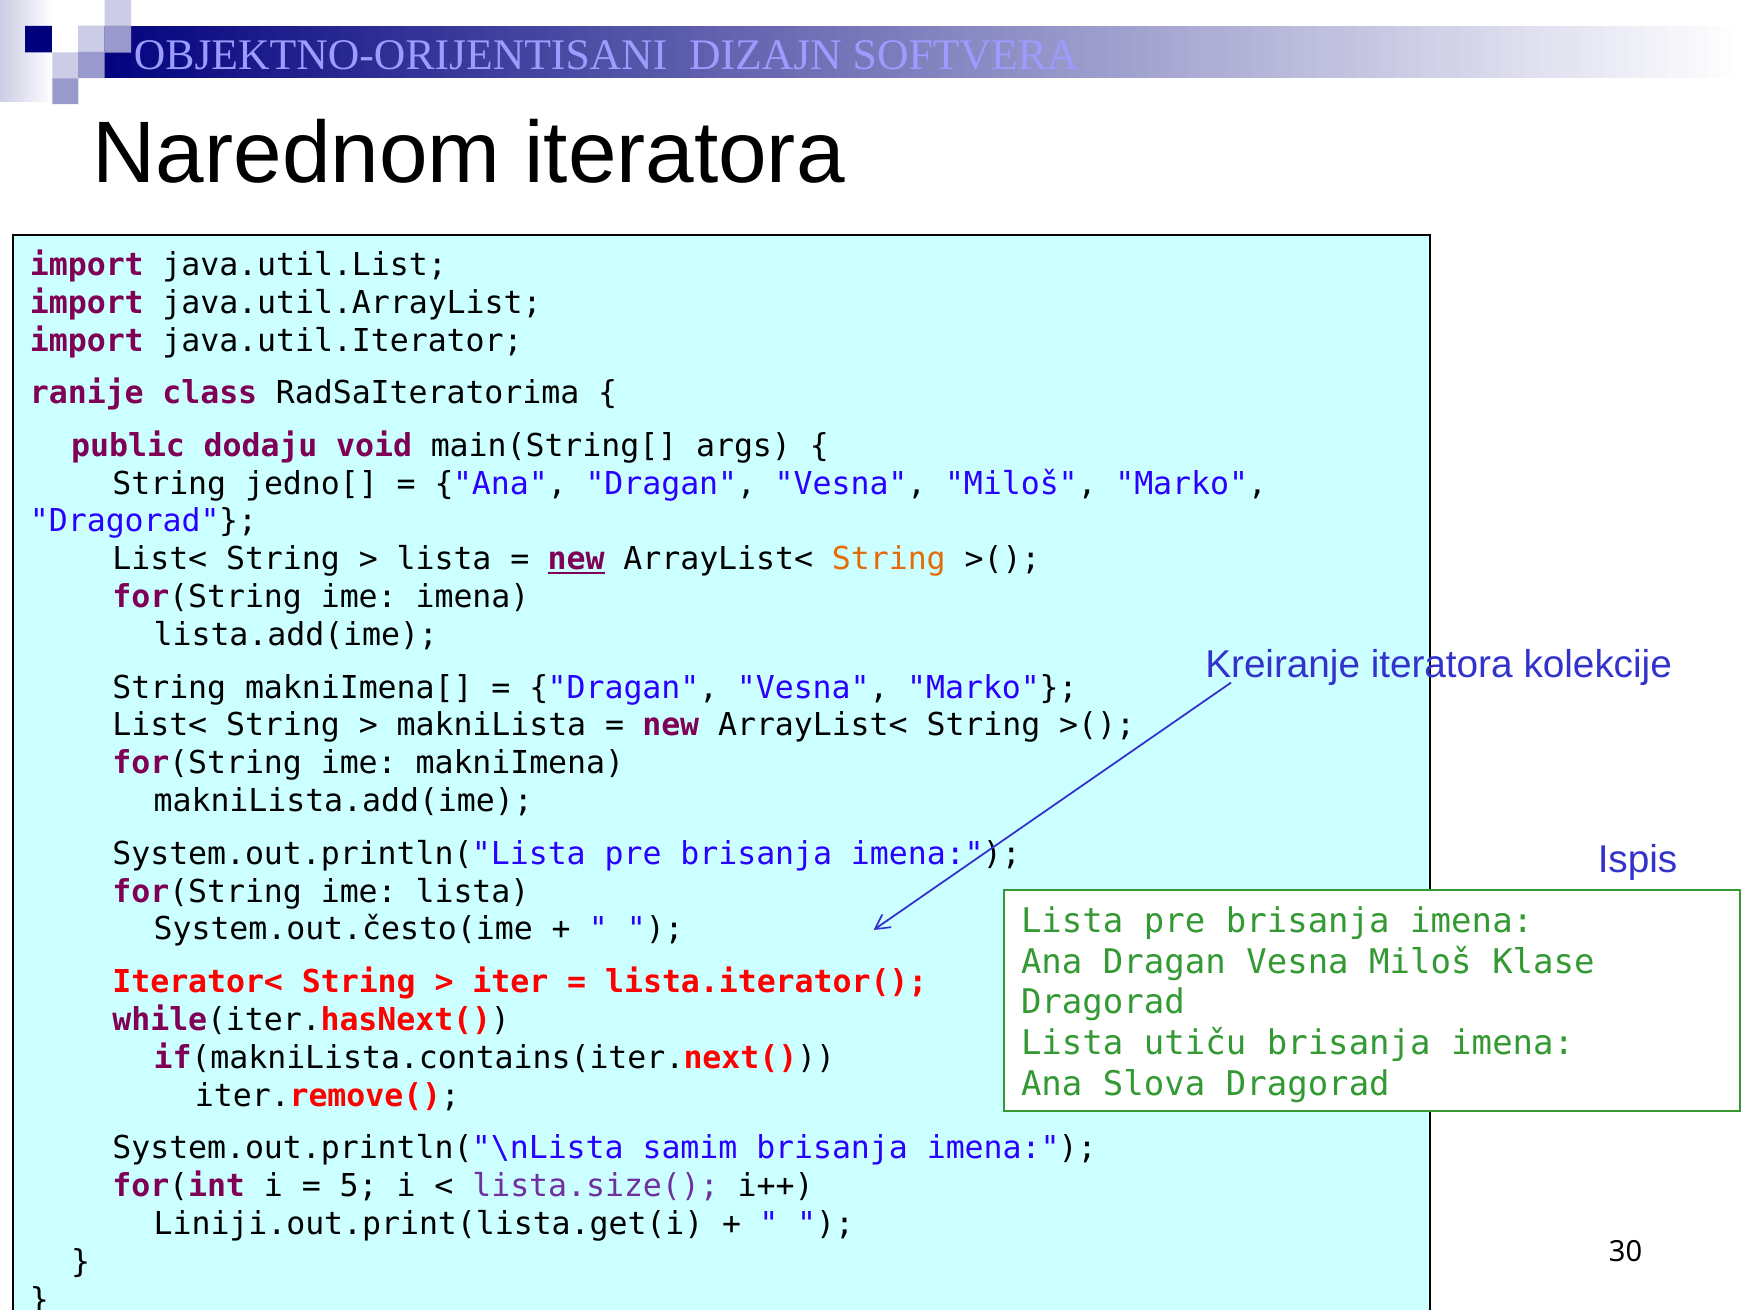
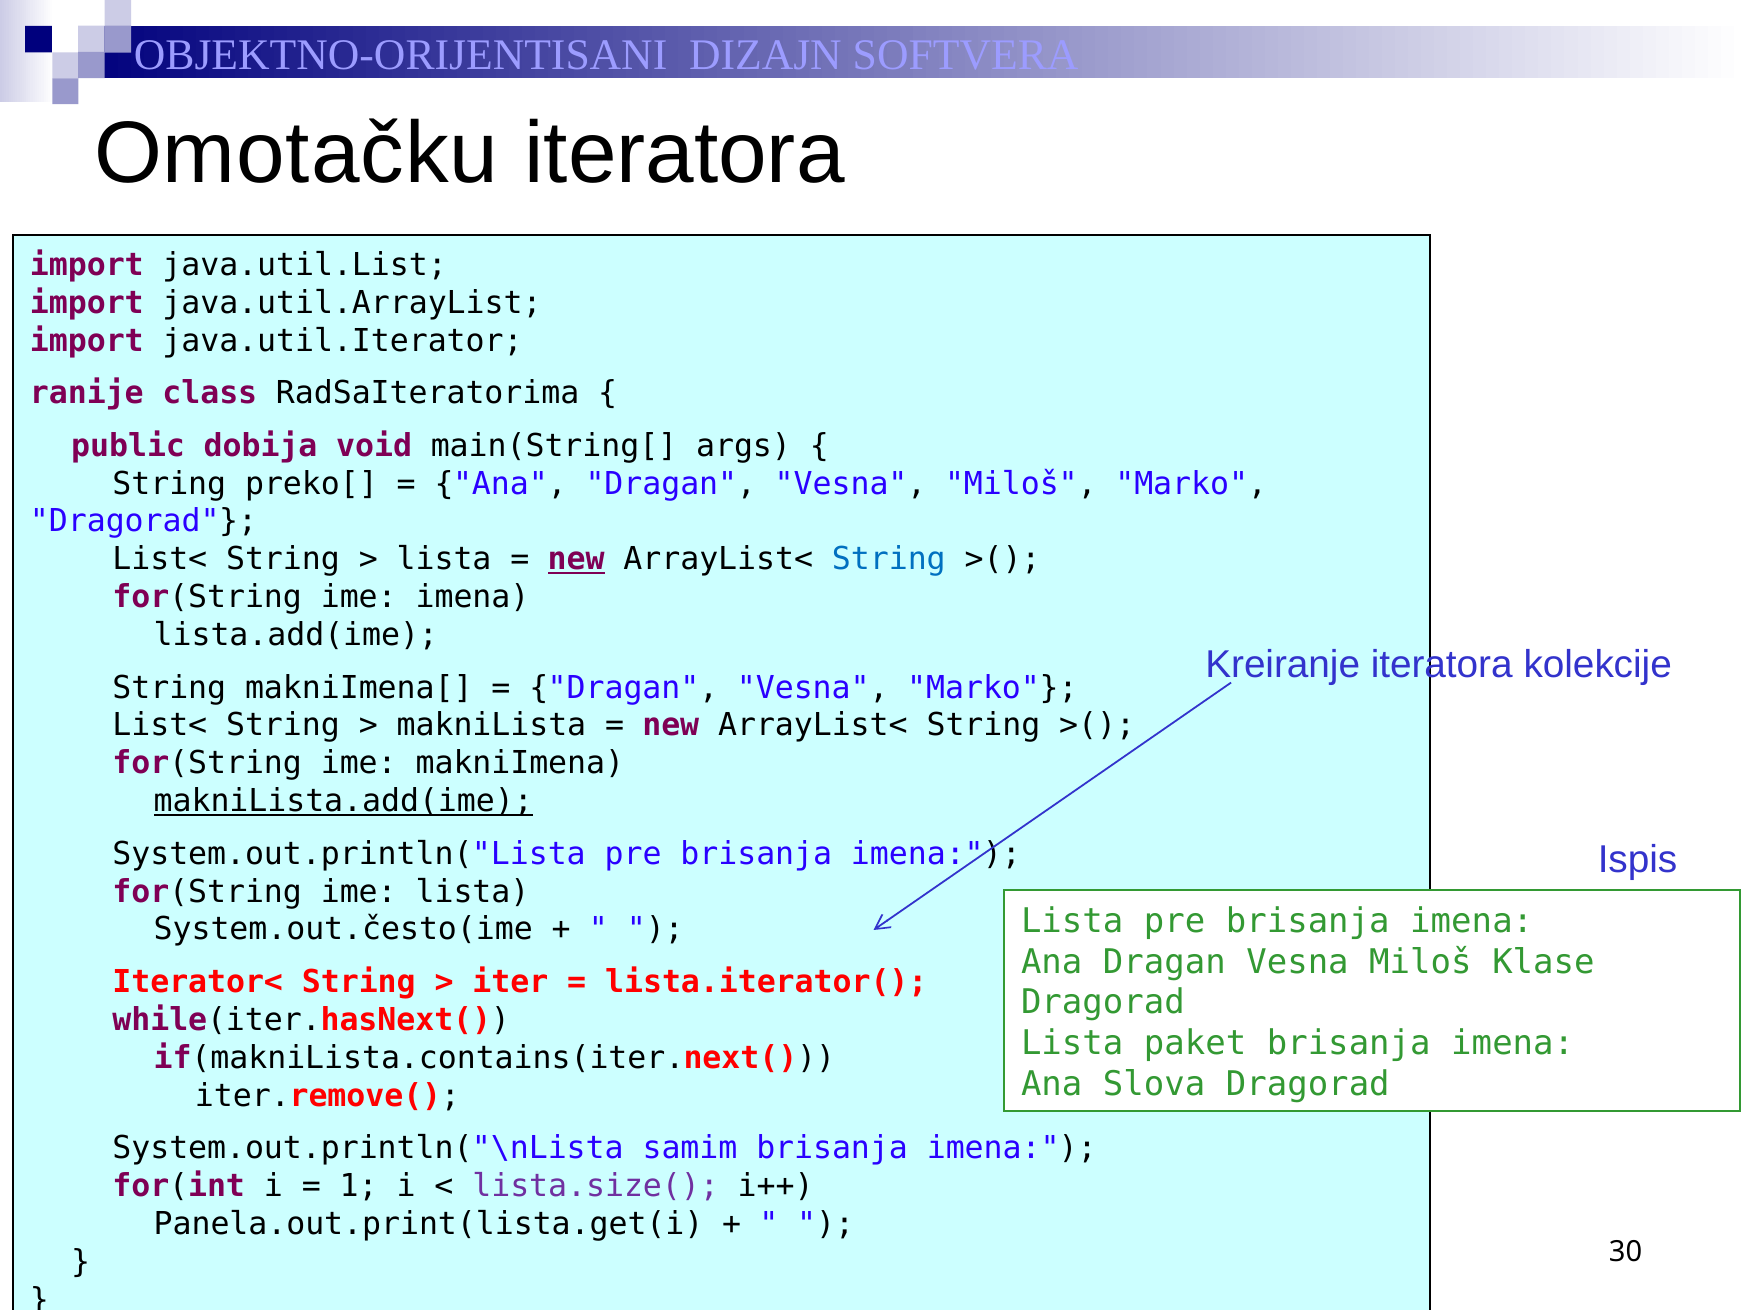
Narednom: Narednom -> Omotačku
dodaju: dodaju -> dobija
jedno[: jedno[ -> preko[
String at (889, 559) colour: orange -> blue
makniLista.add(ime underline: none -> present
utiču: utiču -> paket
5: 5 -> 1
Liniji.out.print(lista.get(i: Liniji.out.print(lista.get(i -> Panela.out.print(lista.get(i
